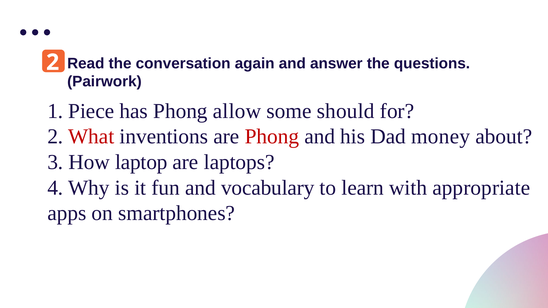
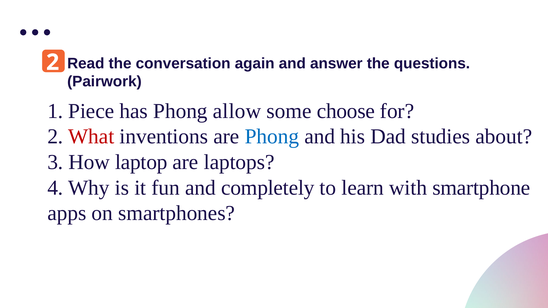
should: should -> choose
Phong at (272, 137) colour: red -> blue
money: money -> studies
vocabulary: vocabulary -> completely
appropriate: appropriate -> smartphone
